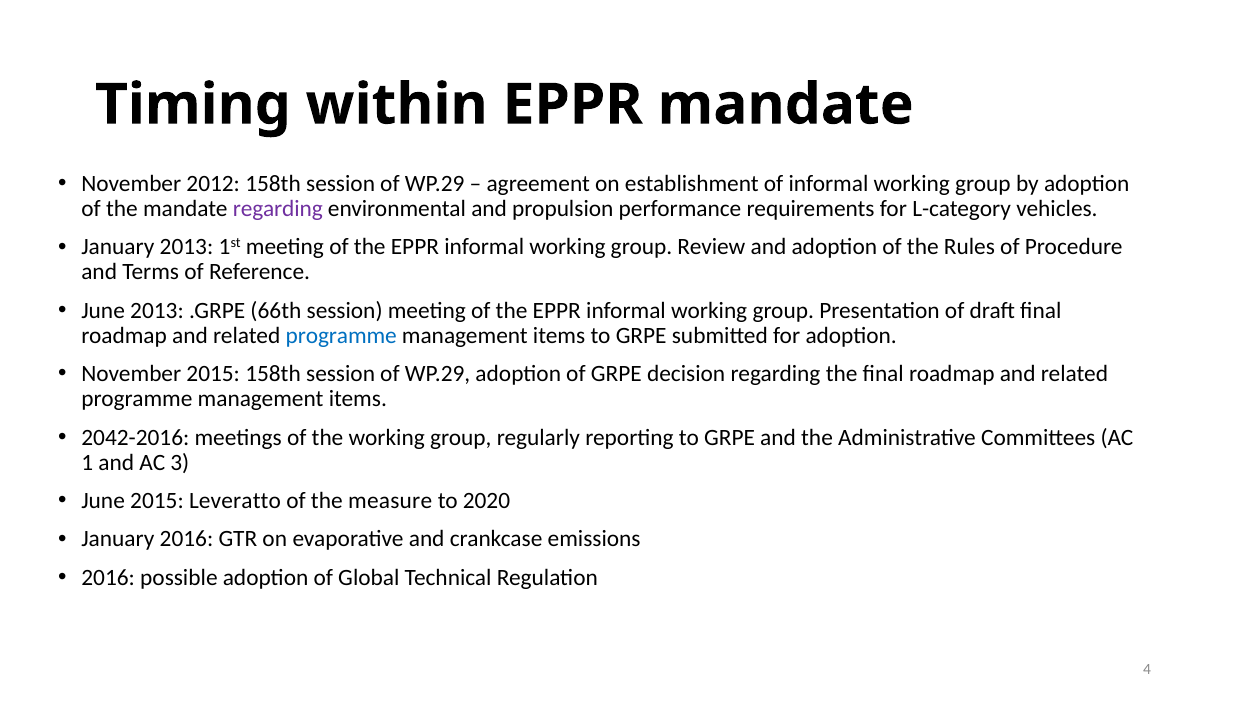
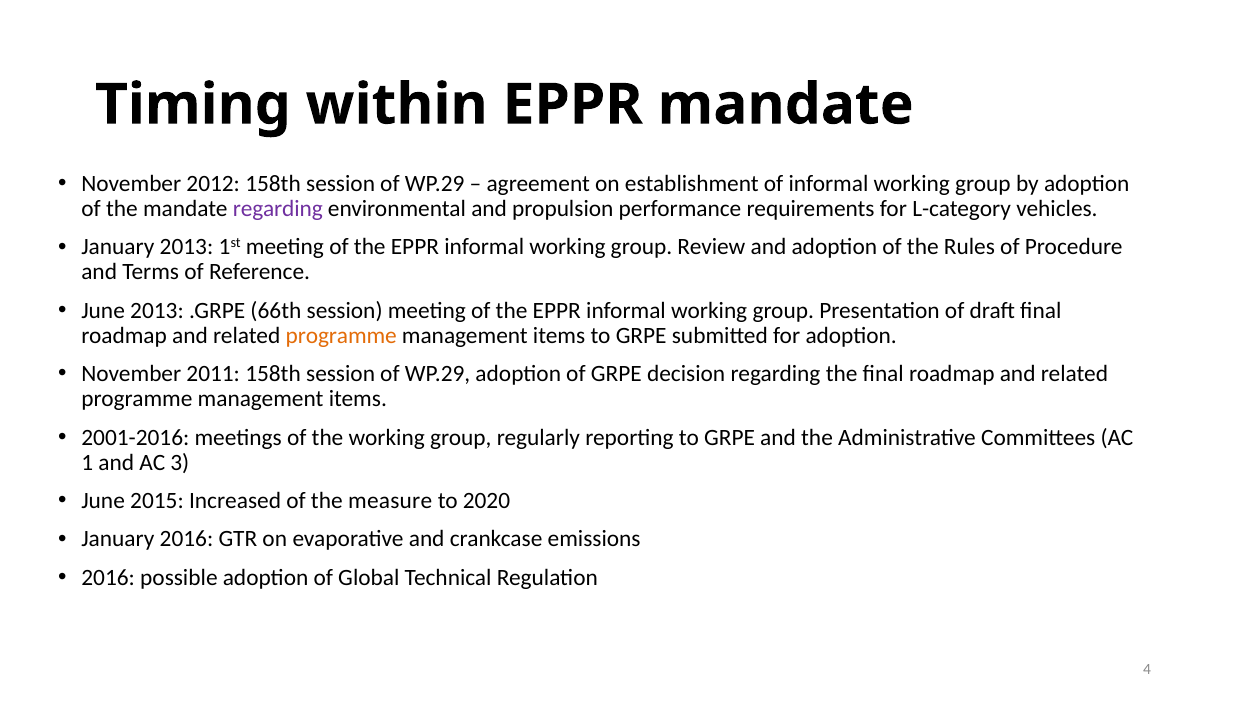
programme at (341, 336) colour: blue -> orange
November 2015: 2015 -> 2011
2042-2016: 2042-2016 -> 2001-2016
Leveratto: Leveratto -> Increased
